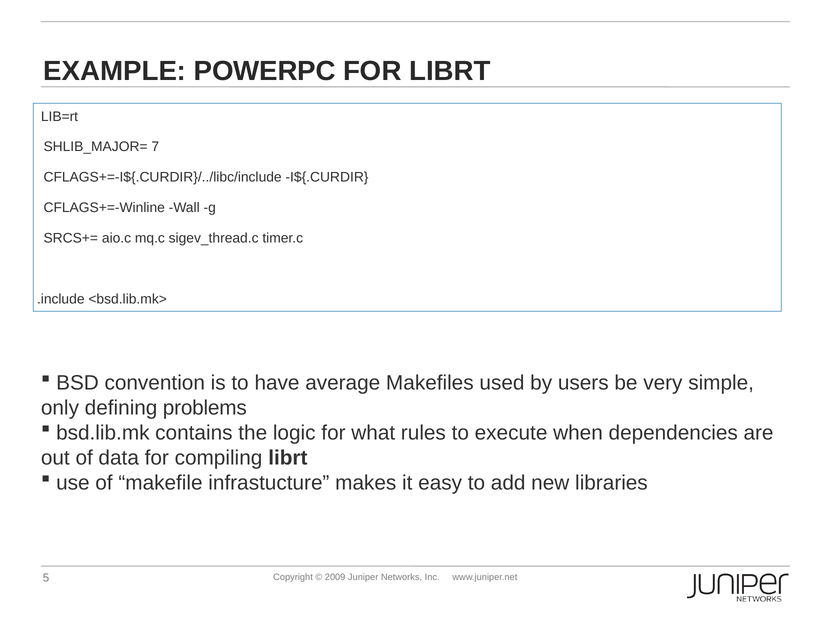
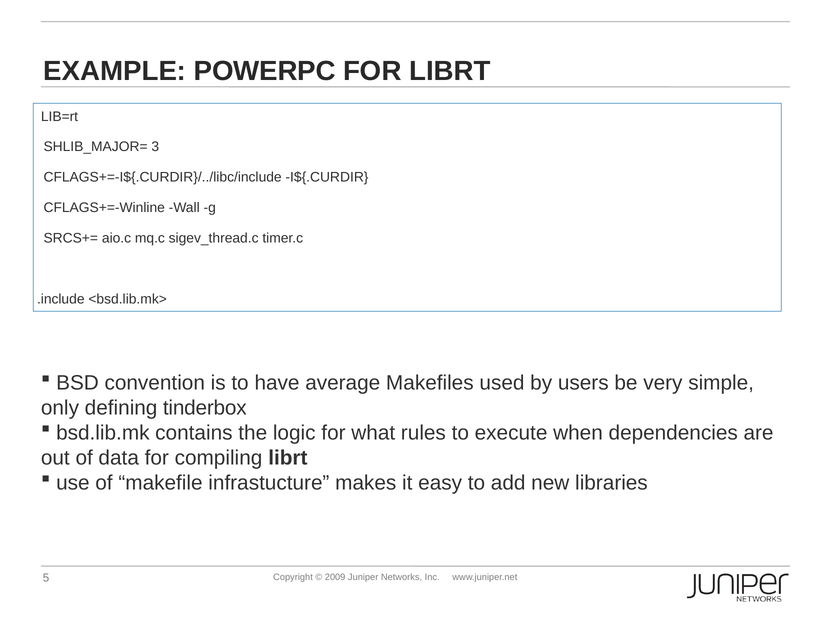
7: 7 -> 3
problems: problems -> tinderbox
